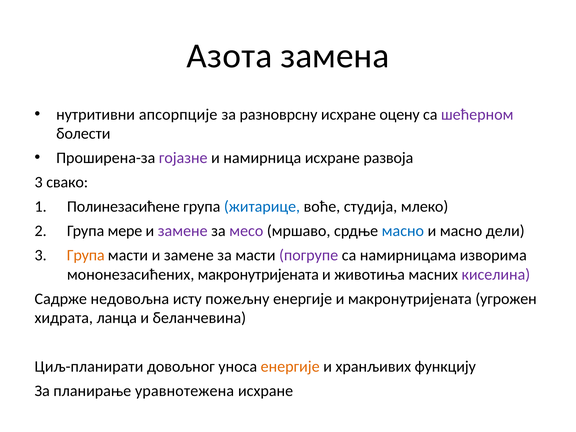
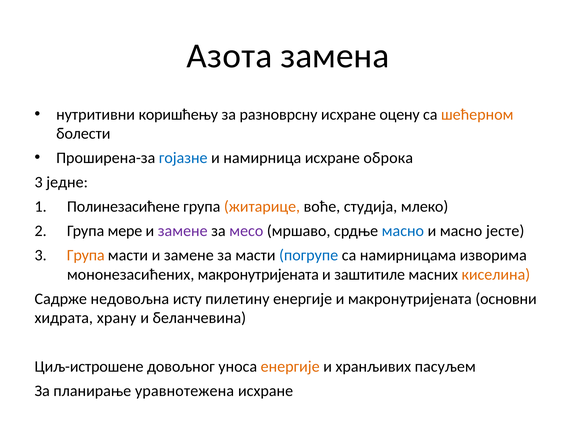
апсорпције: апсорпције -> коришћењу
шећерном colour: purple -> orange
гојазне colour: purple -> blue
развоја: развоја -> оброка
свако: свако -> једне
житарице colour: blue -> orange
дели: дели -> јесте
погрупе colour: purple -> blue
животиња: животиња -> заштитиле
киселина colour: purple -> orange
пожељну: пожељну -> пилетину
угрожен: угрожен -> основни
ланца: ланца -> храну
Циљ-планирати: Циљ-планирати -> Циљ-истрошене
функцију: функцију -> пасуљем
